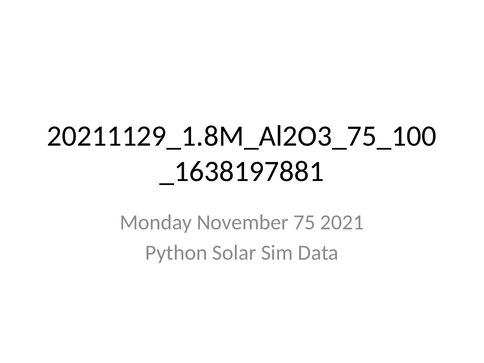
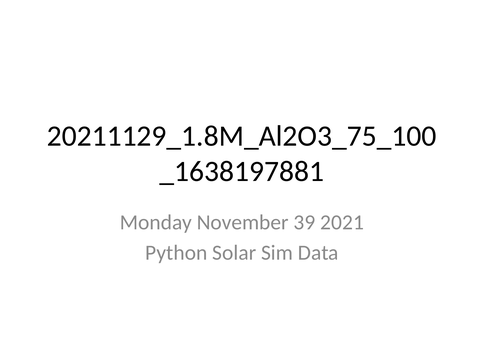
75: 75 -> 39
